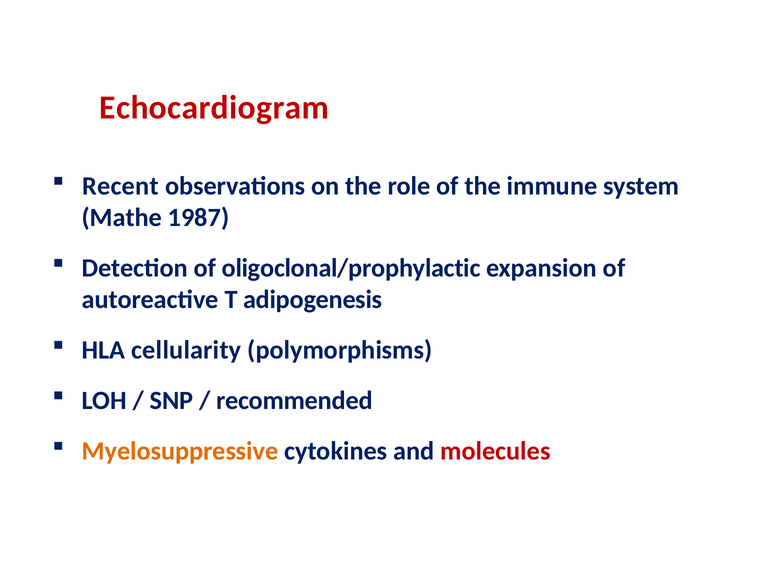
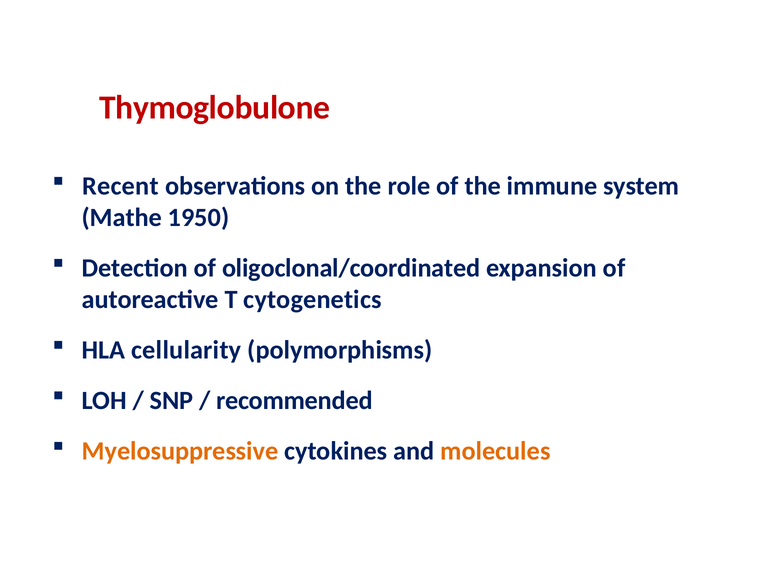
Echocardiogram: Echocardiogram -> Thymoglobulone
1987: 1987 -> 1950
oligoclonal/prophylactic: oligoclonal/prophylactic -> oligoclonal/coordinated
adipogenesis: adipogenesis -> cytogenetics
molecules colour: red -> orange
